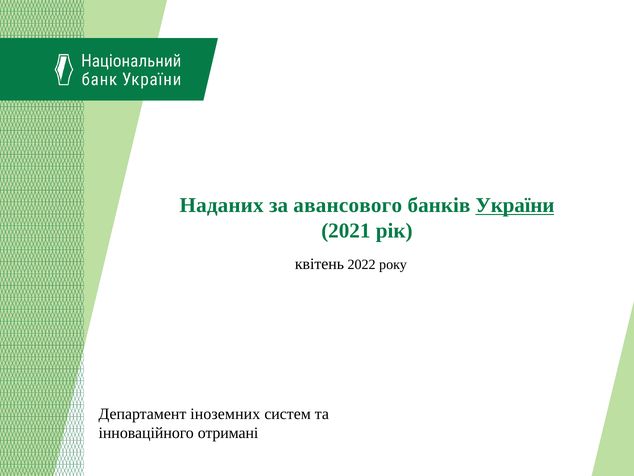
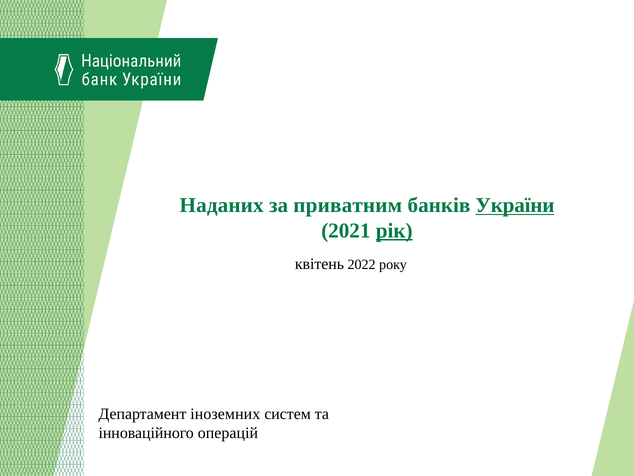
авансового: авансового -> приватним
рік underline: none -> present
отримані: отримані -> операцій
